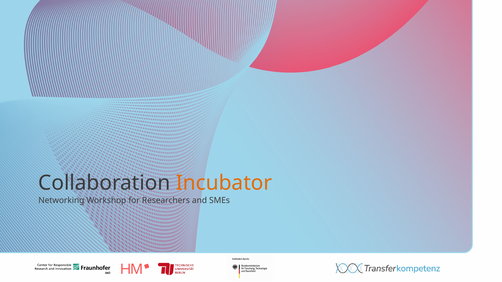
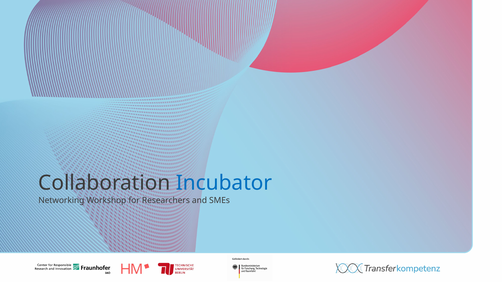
Incubator colour: orange -> blue
